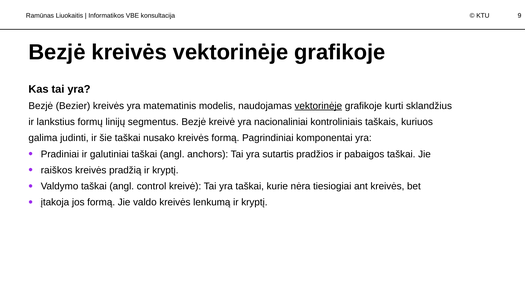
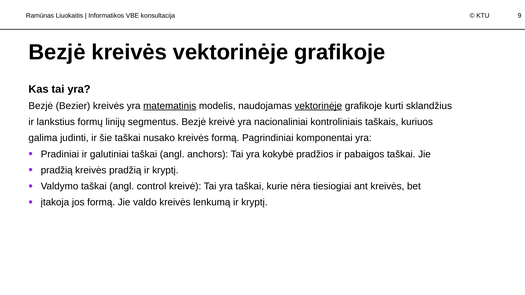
matematinis underline: none -> present
sutartis: sutartis -> kokybė
raiškos at (57, 170): raiškos -> pradžią
